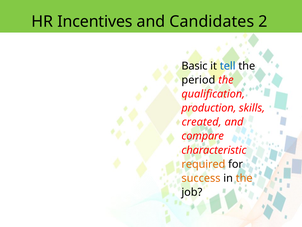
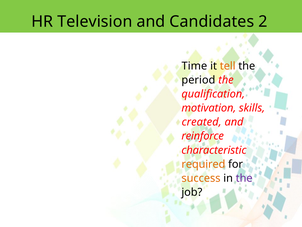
Incentives: Incentives -> Television
Basic: Basic -> Time
tell colour: blue -> orange
production: production -> motivation
compare: compare -> reinforce
the at (244, 178) colour: orange -> purple
